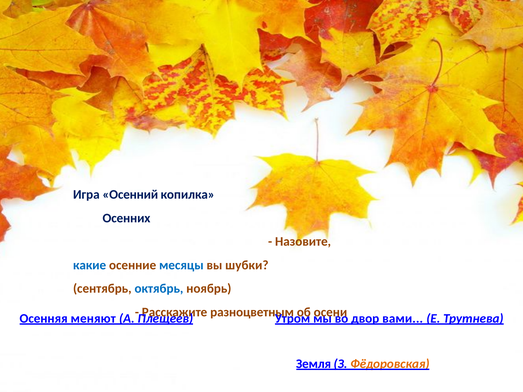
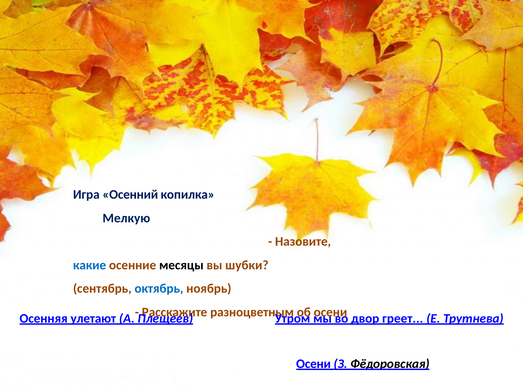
Осенних: Осенних -> Мелкую
месяцы colour: blue -> black
меняют: меняют -> улетают
вами: вами -> греет
Земля at (314, 364): Земля -> Осени
Фёдоровская colour: orange -> black
